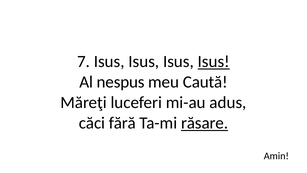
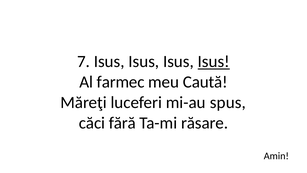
nespus: nespus -> farmec
adus: adus -> spus
răsare underline: present -> none
